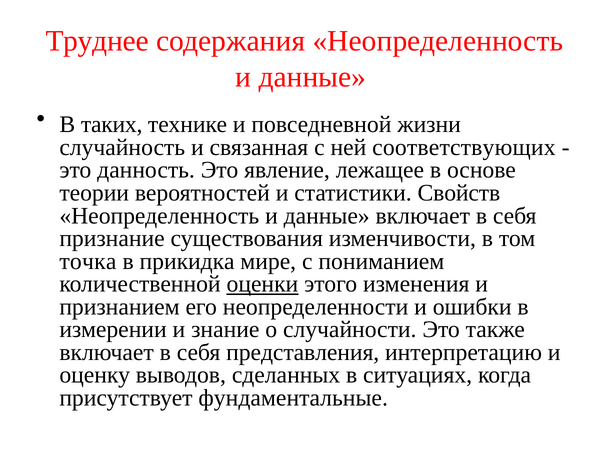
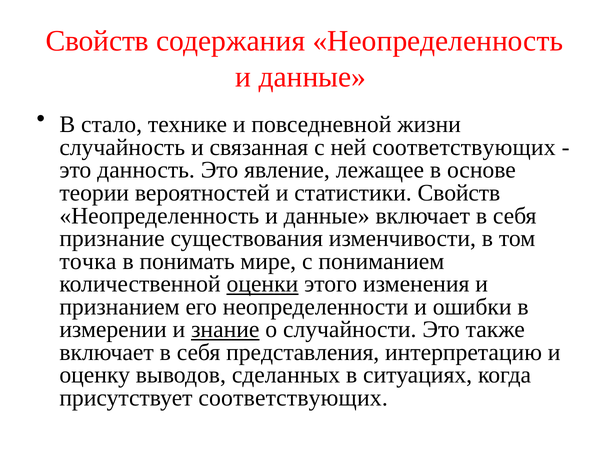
Труднее at (97, 41): Труднее -> Свойств
таких: таких -> стало
прикидка: прикидка -> понимать
знание underline: none -> present
присутствует фундаментальные: фундаментальные -> соответствующих
